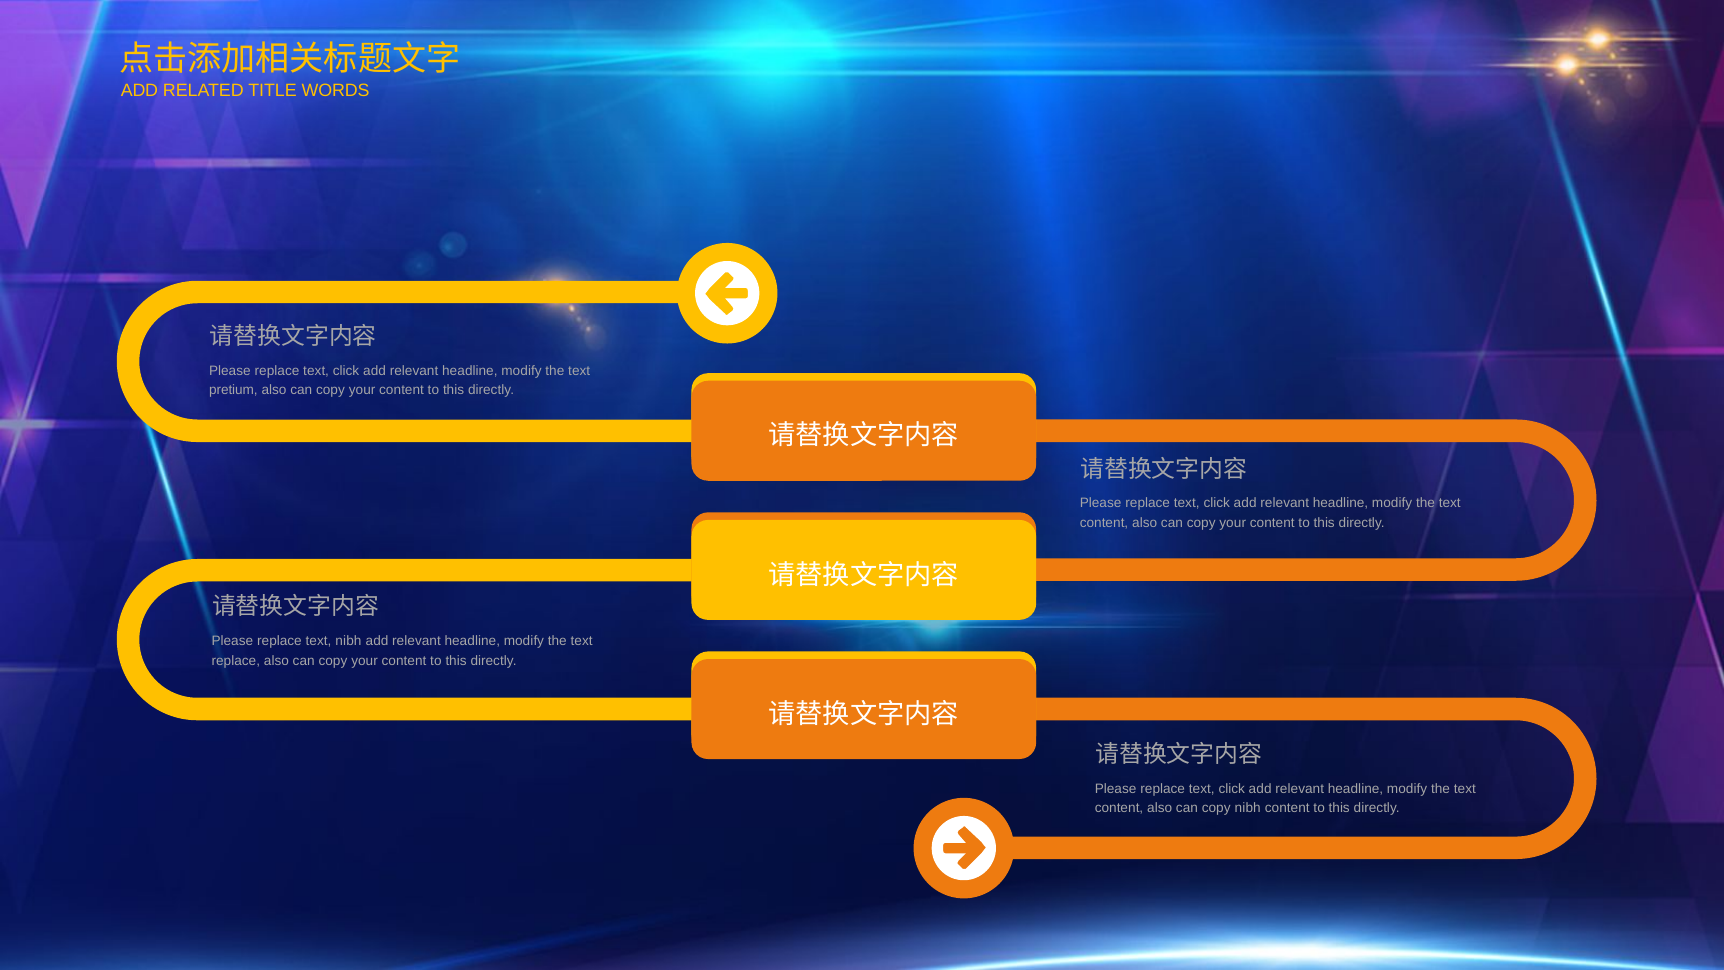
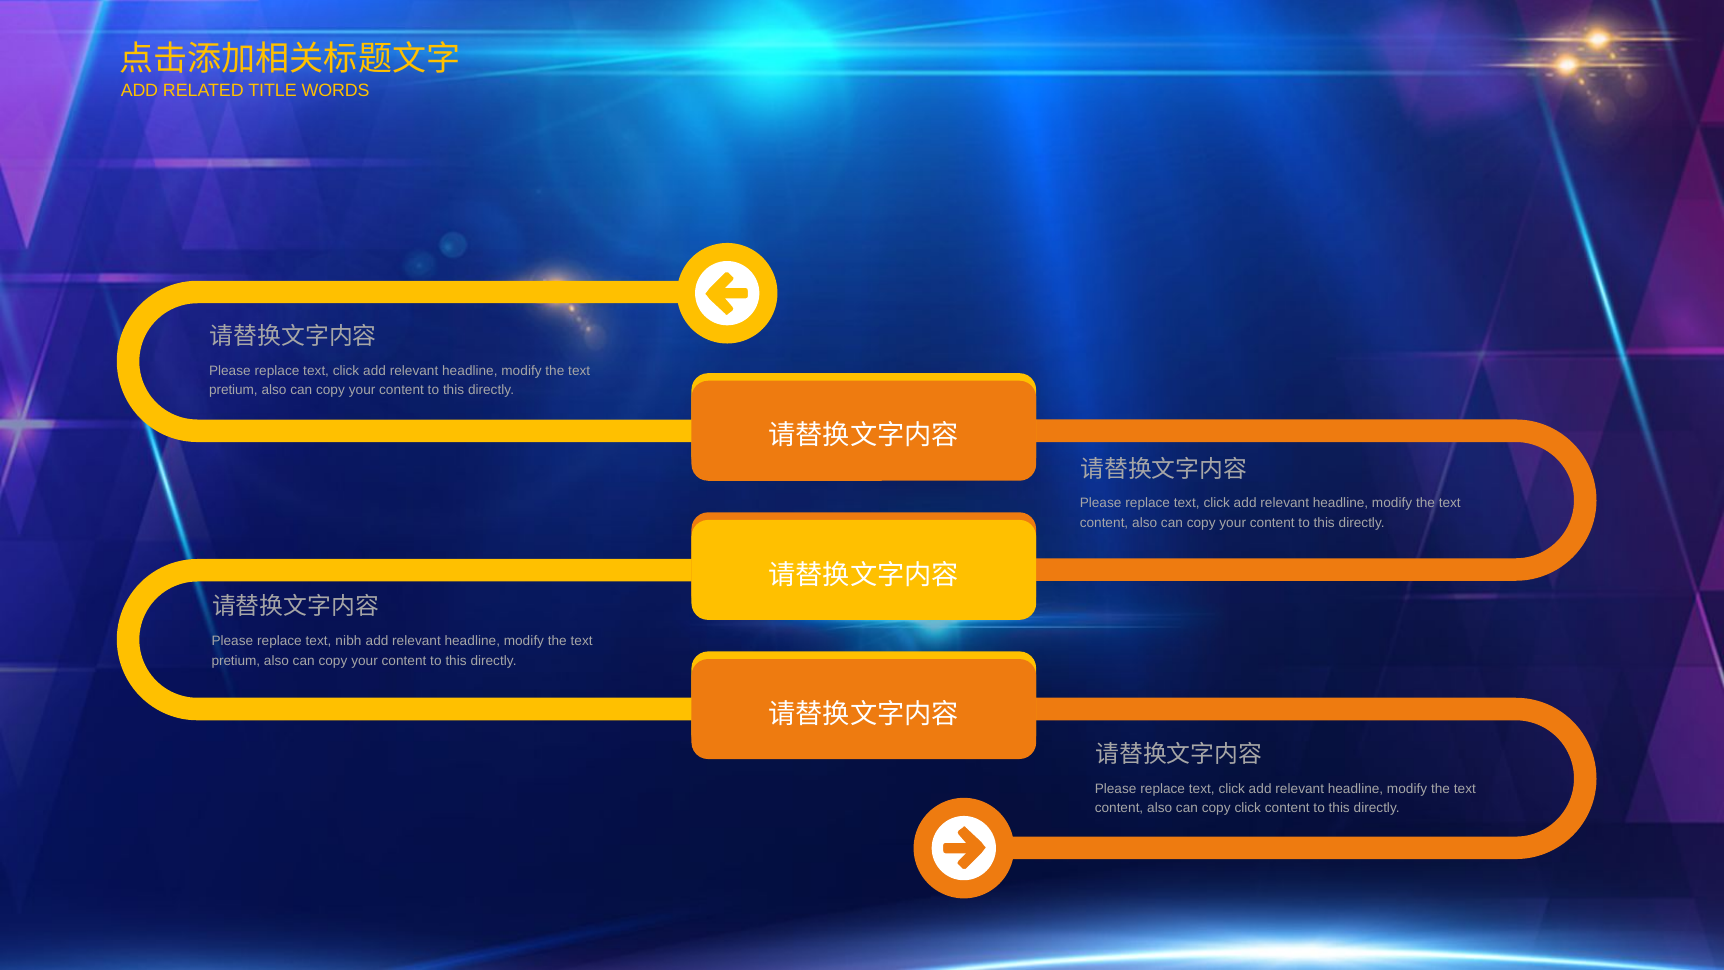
replace at (236, 660): replace -> pretium
copy nibh: nibh -> click
